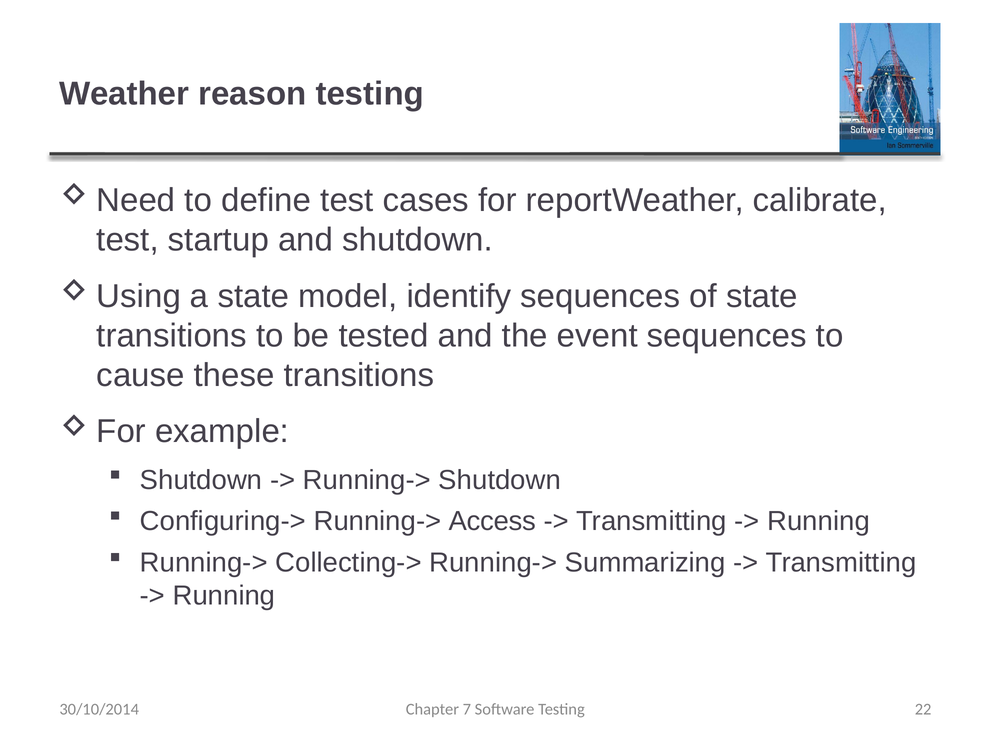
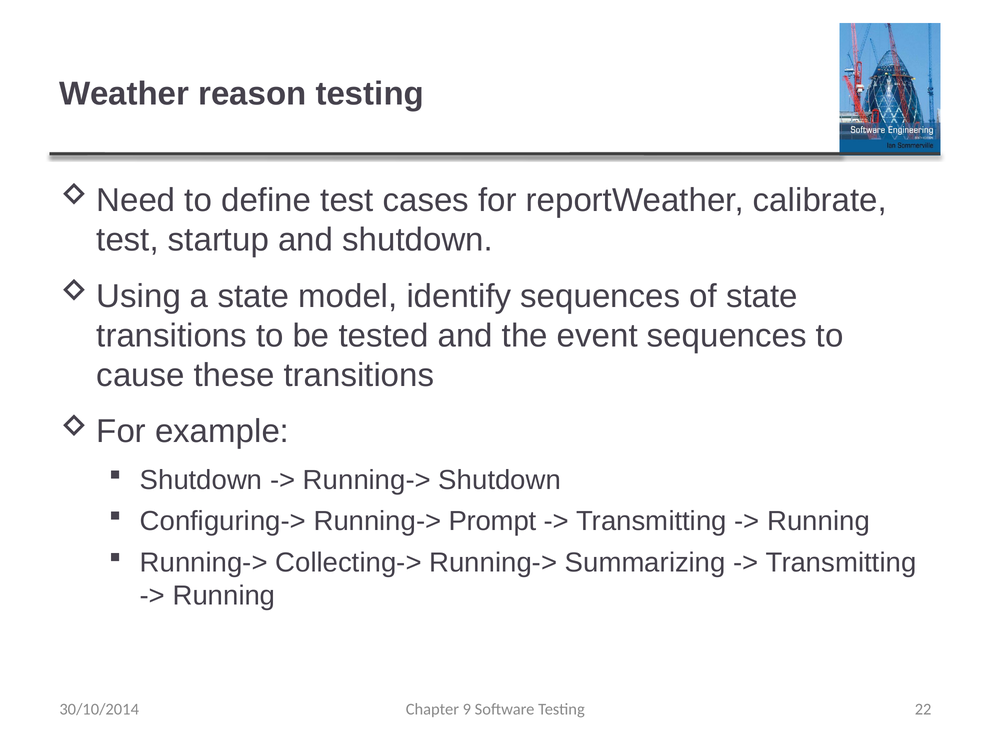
Access: Access -> Prompt
7: 7 -> 9
